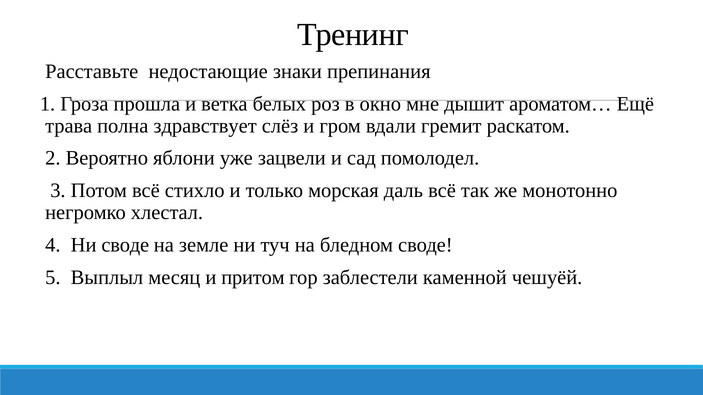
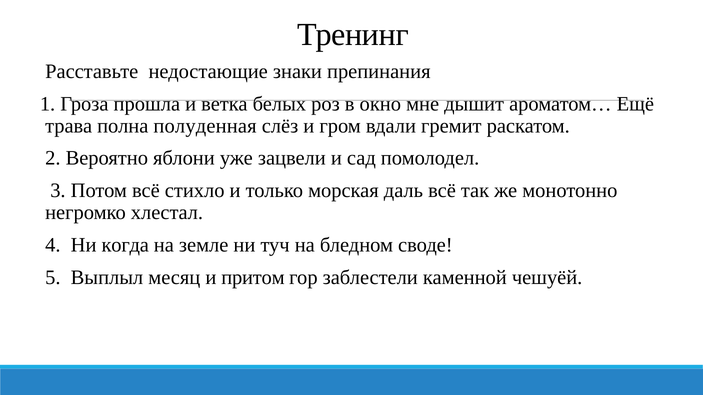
здравствует: здравствует -> полуденная
Ни своде: своде -> когда
